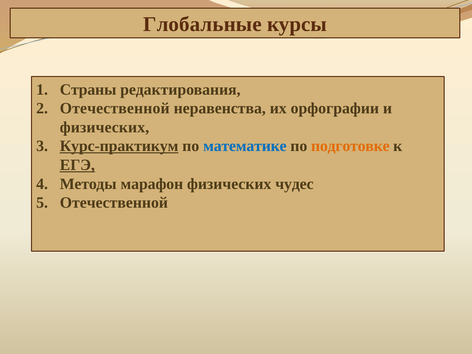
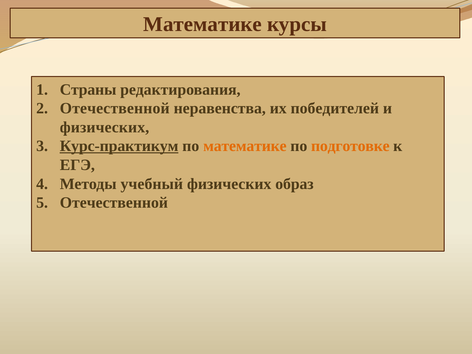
Глобальные at (202, 24): Глобальные -> Математике
орфографии: орфографии -> победителей
математике at (245, 146) colour: blue -> orange
ЕГЭ underline: present -> none
марафон: марафон -> учебный
чудес: чудес -> образ
